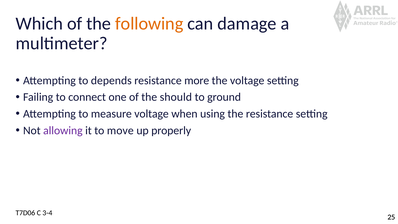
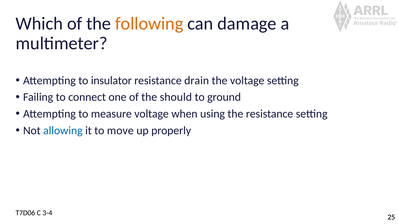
depends: depends -> insulator
more: more -> drain
allowing colour: purple -> blue
